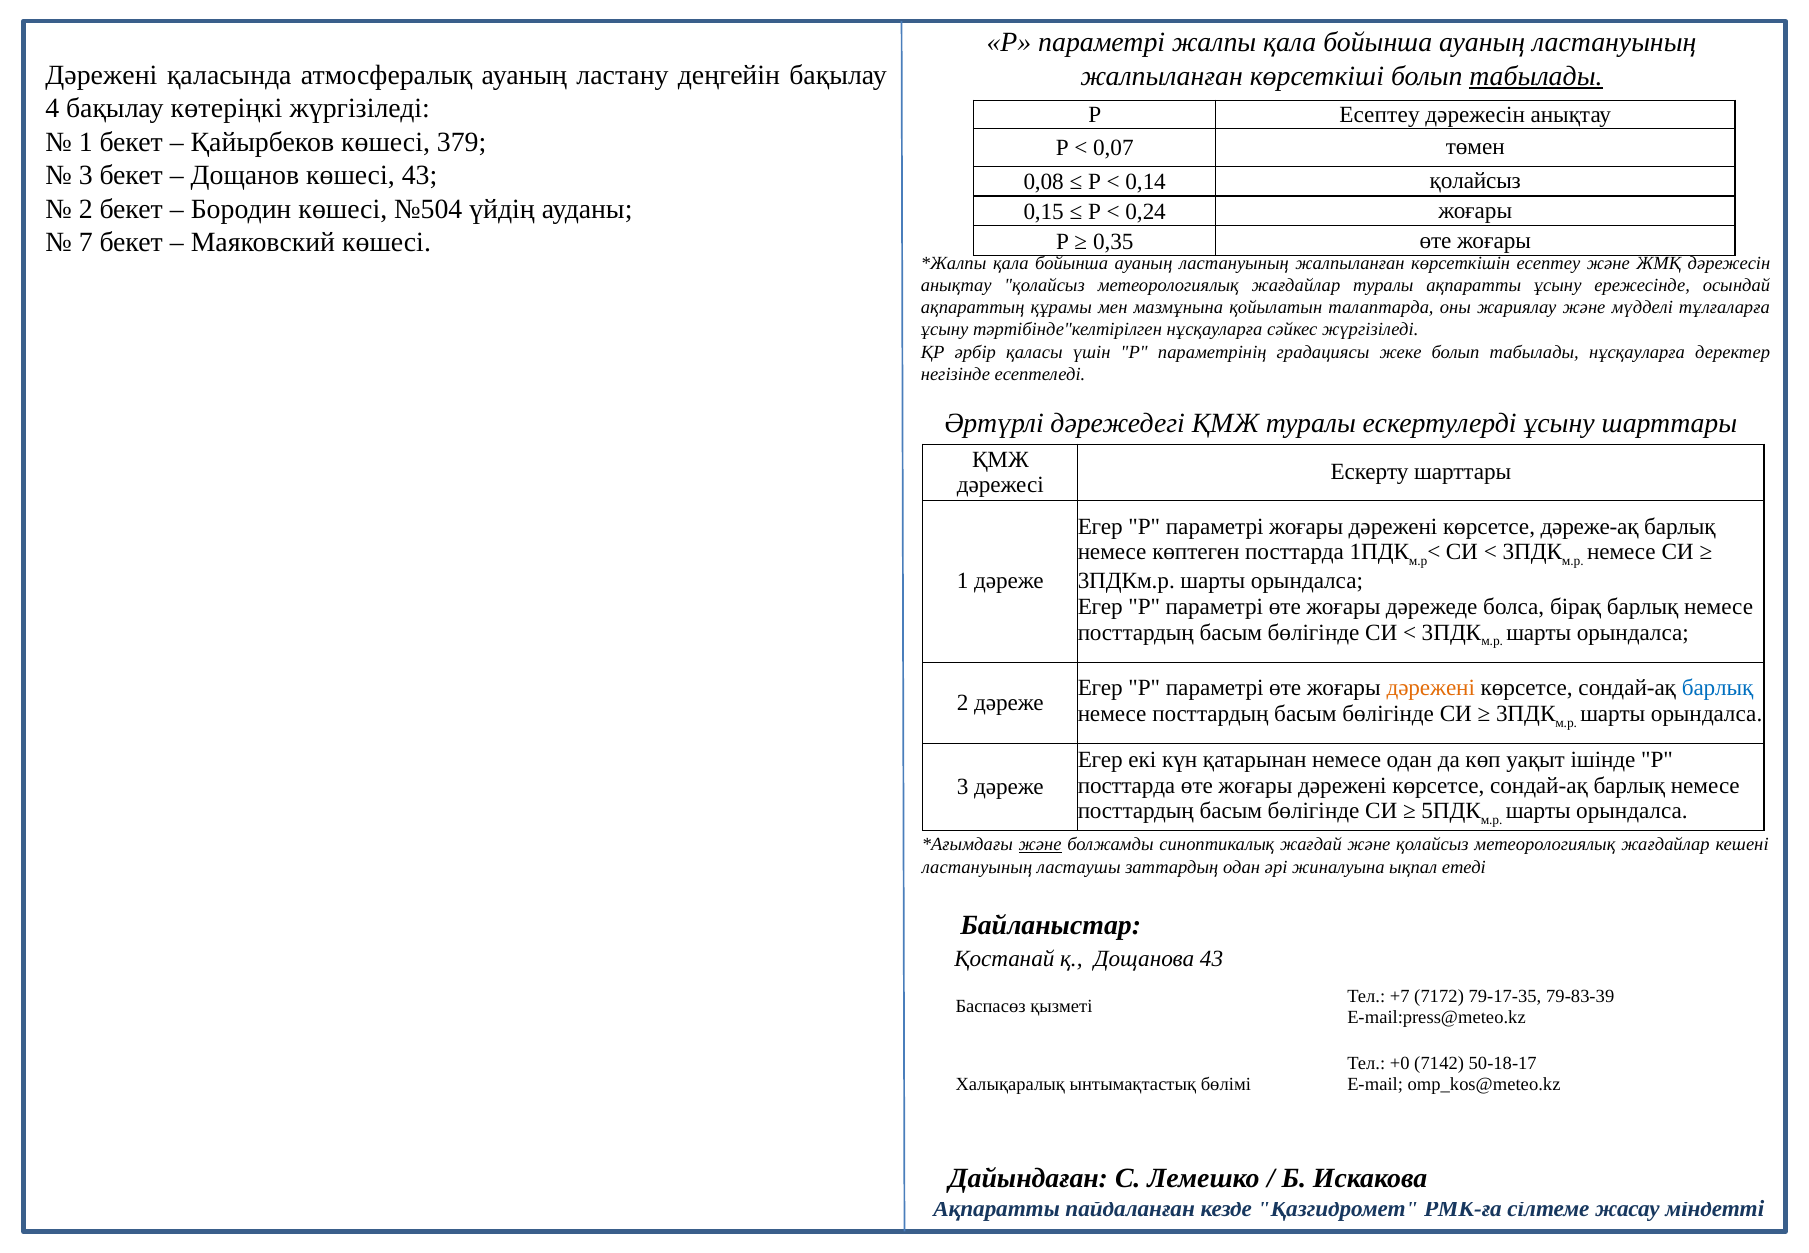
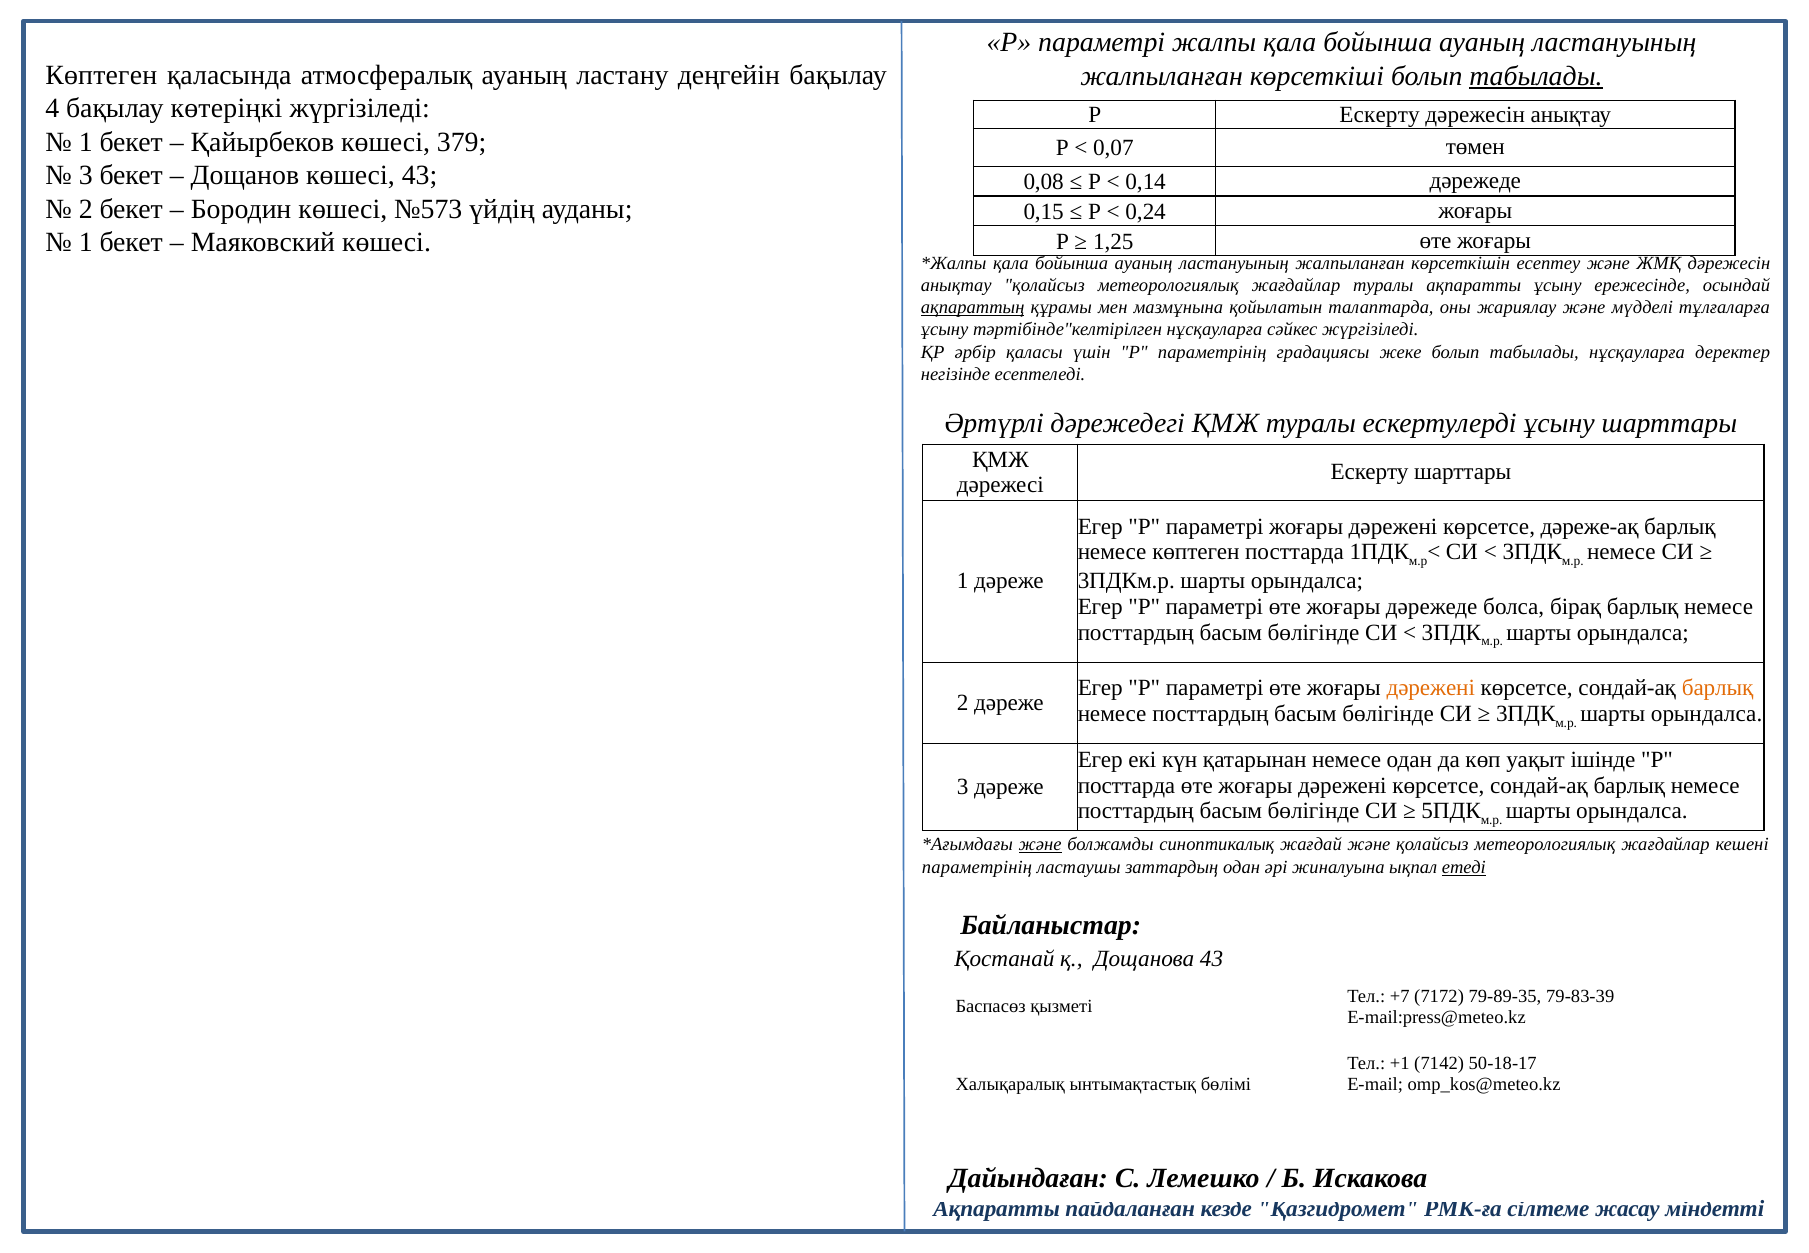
Дәрежені at (101, 75): Дәрежені -> Көптеген
Р Есептеу: Есептеу -> Ескерту
0,14 қолайсыз: қолайсыз -> дәрежеде
№504: №504 -> №573
7 at (86, 242): 7 -> 1
0,35: 0,35 -> 1,25
ақпараттың underline: none -> present
барлық at (1718, 688) colour: blue -> orange
ластануының at (977, 867): ластануының -> параметрінің
етеді underline: none -> present
79-17-35: 79-17-35 -> 79-89-35
+0: +0 -> +1
